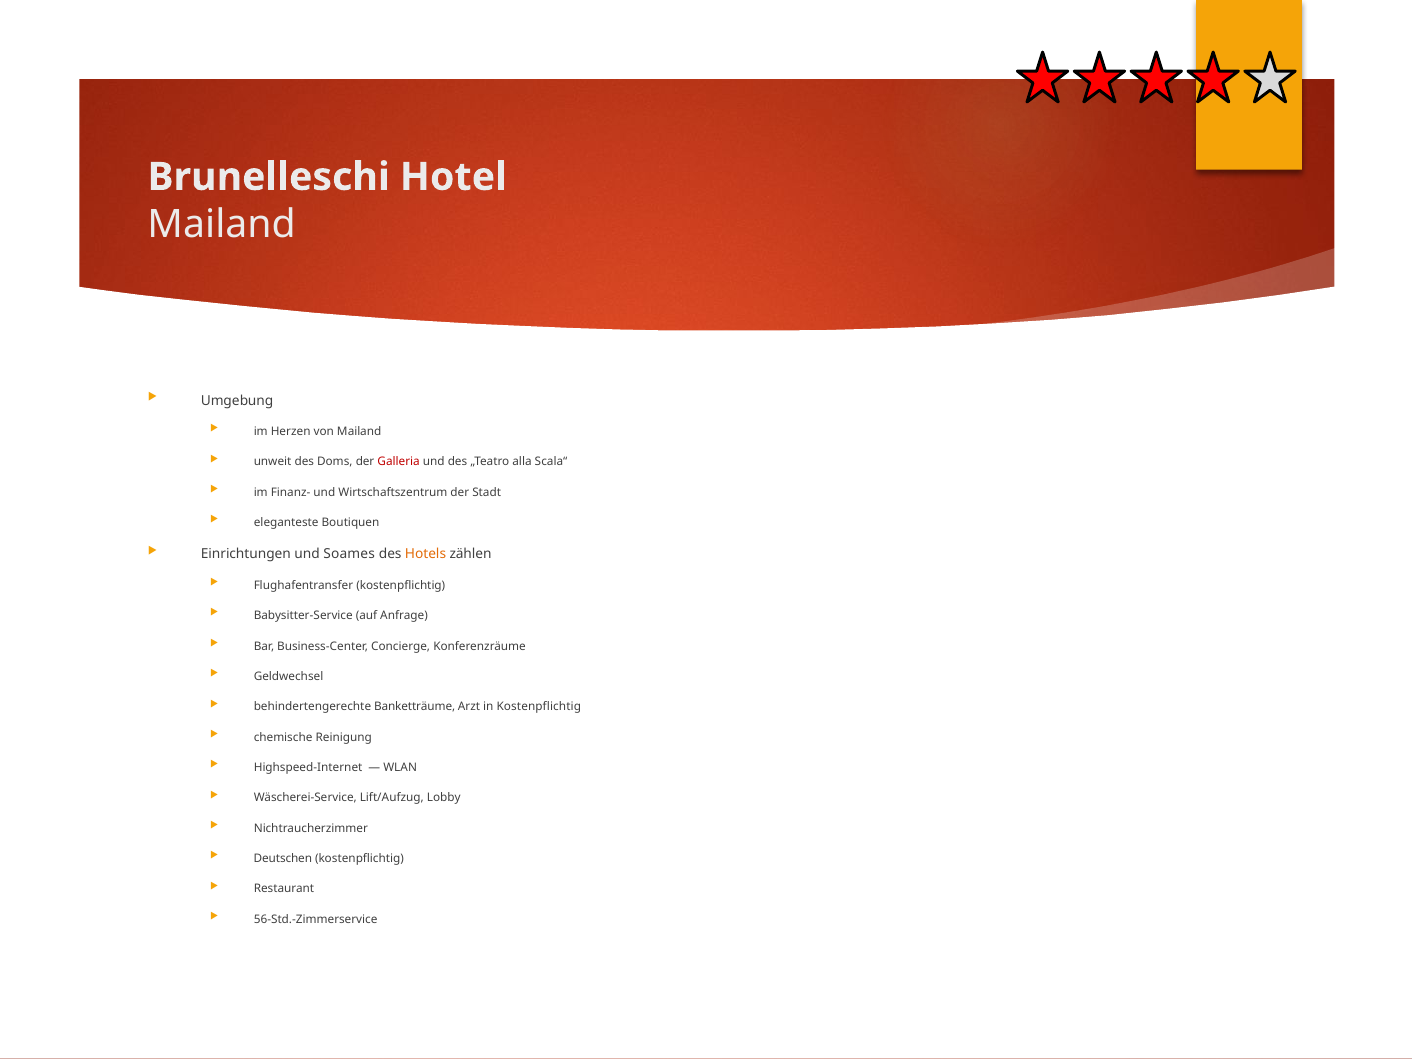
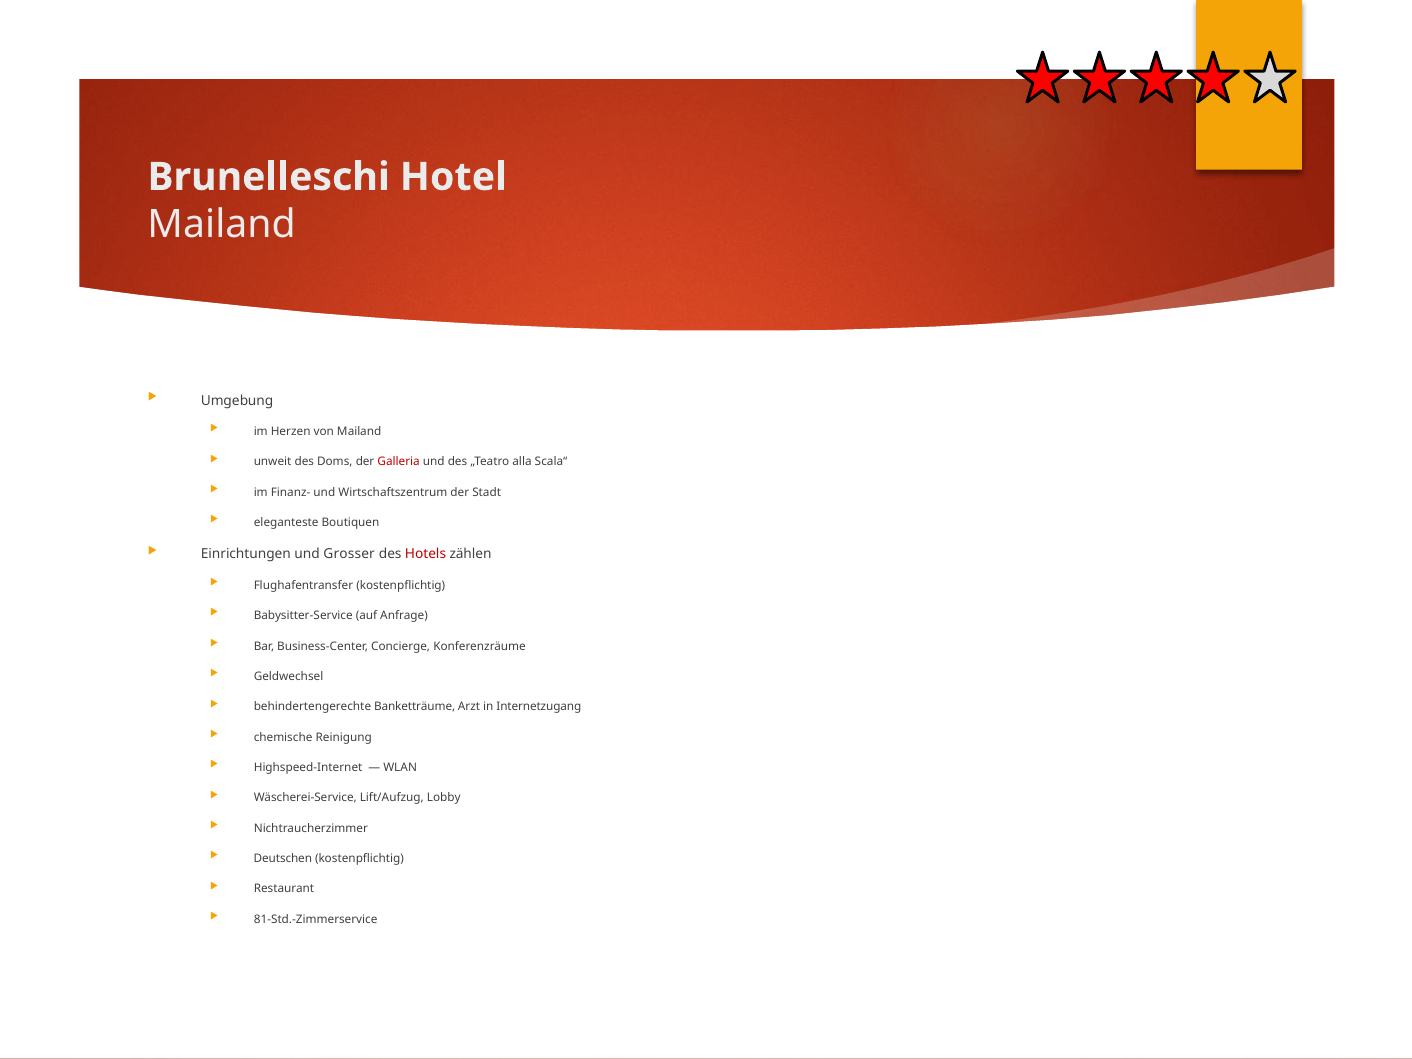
Soames: Soames -> Grosser
Hotels colour: orange -> red
in Kostenpflichtig: Kostenpflichtig -> Internetzugang
56-Std.-Zimmerservice: 56-Std.-Zimmerservice -> 81-Std.-Zimmerservice
